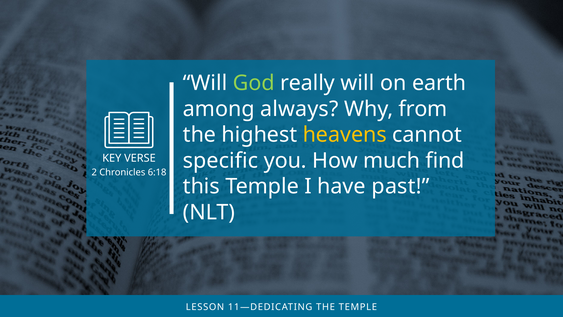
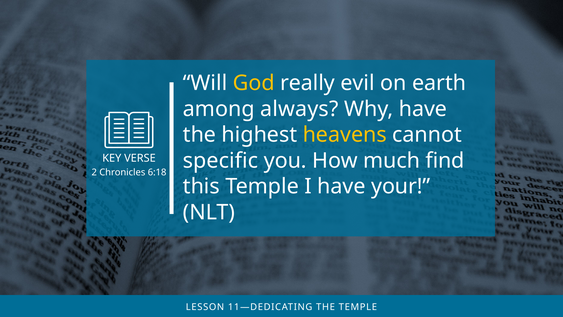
God colour: light green -> yellow
really will: will -> evil
Why from: from -> have
past: past -> your
